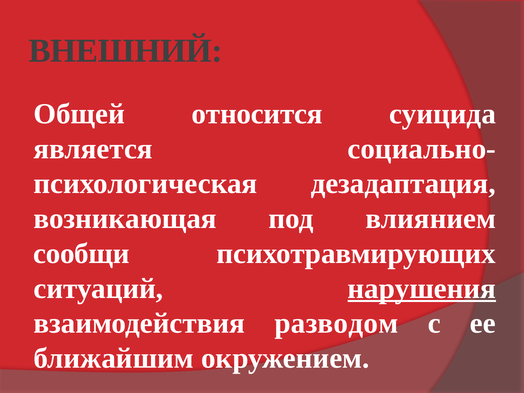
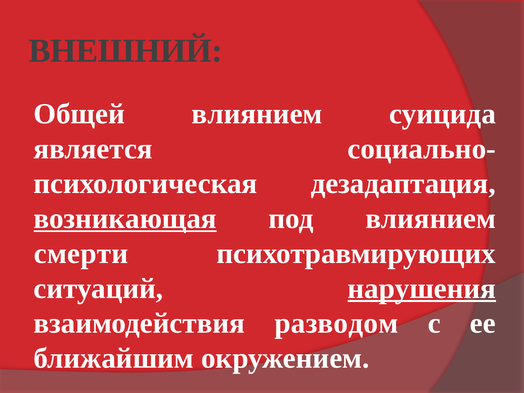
Общей относится: относится -> влиянием
возникающая underline: none -> present
сообщи: сообщи -> смерти
